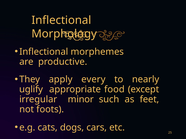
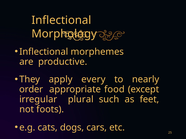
uglify: uglify -> order
minor: minor -> plural
